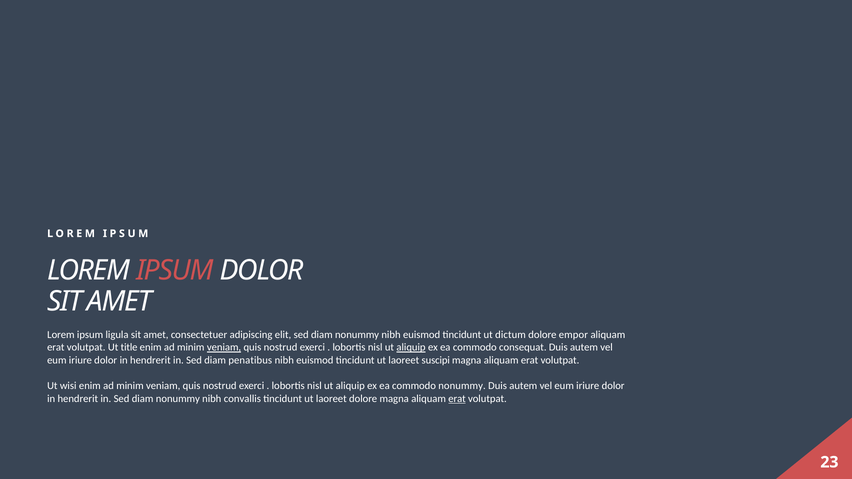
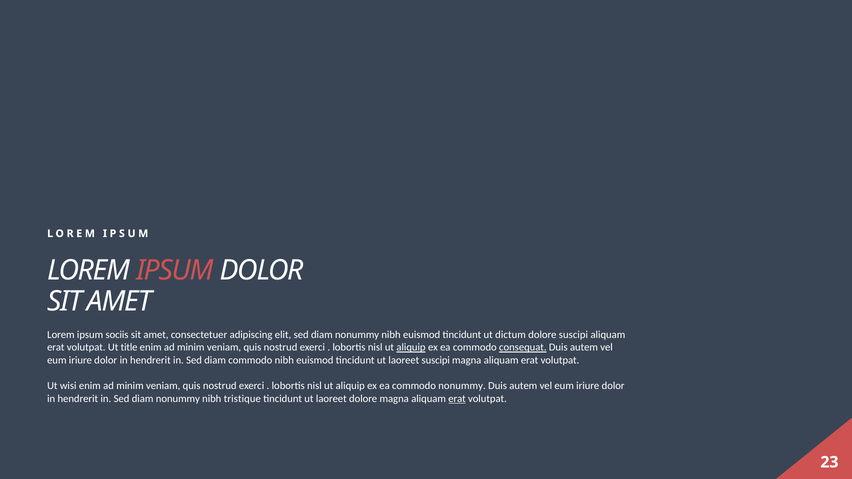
ligula: ligula -> sociis
dolore empor: empor -> suscipi
veniam at (224, 348) underline: present -> none
consequat underline: none -> present
diam penatibus: penatibus -> commodo
convallis: convallis -> tristique
